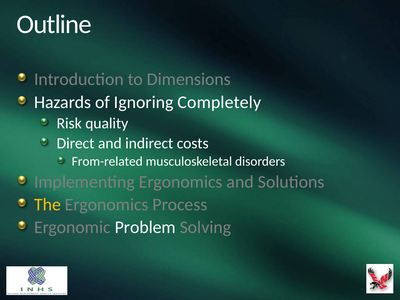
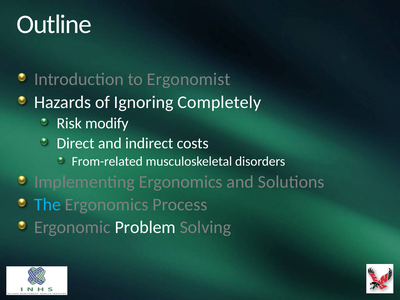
Dimensions: Dimensions -> Ergonomist
quality: quality -> modify
The colour: yellow -> light blue
